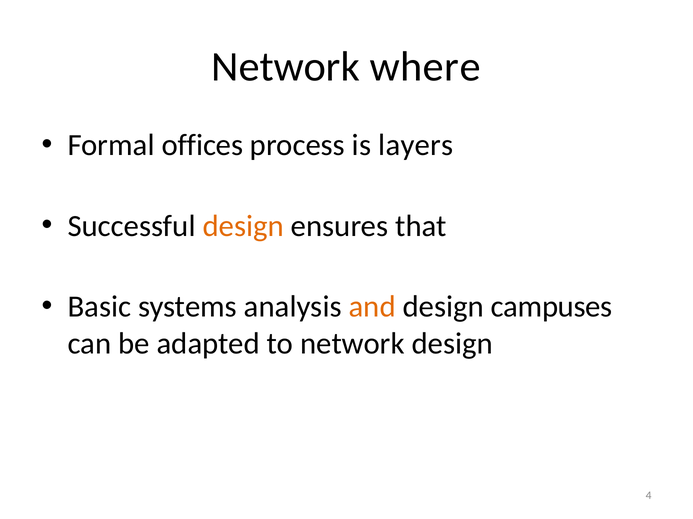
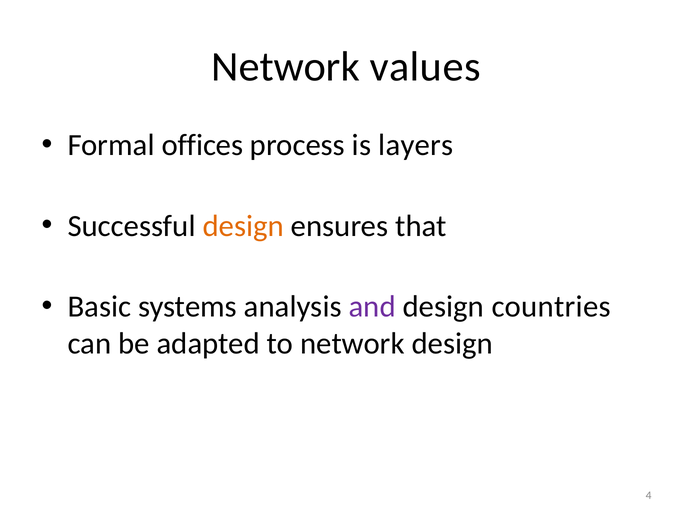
where: where -> values
and colour: orange -> purple
campuses: campuses -> countries
